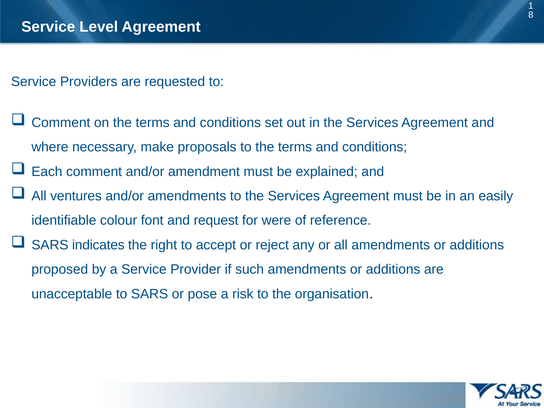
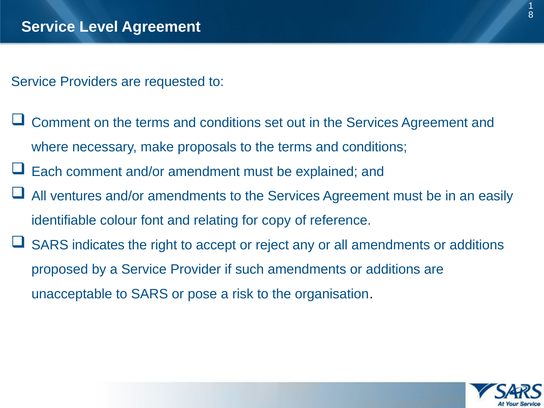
request: request -> relating
were: were -> copy
